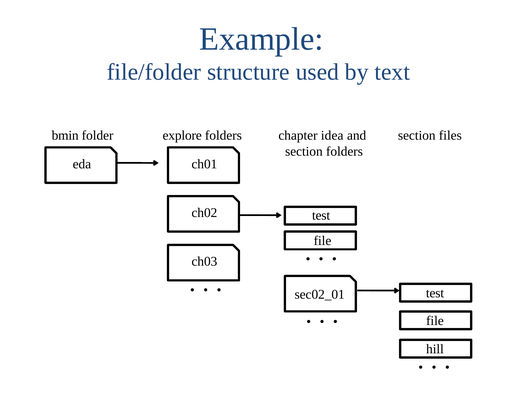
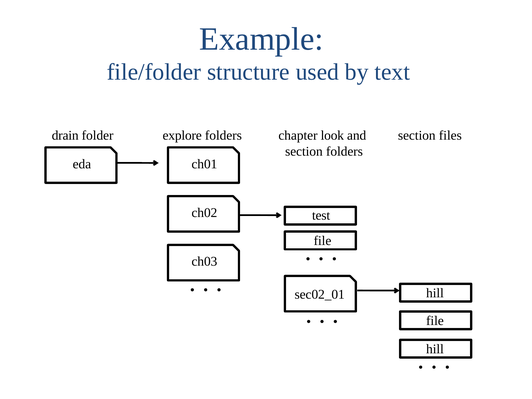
bmin: bmin -> drain
idea: idea -> look
test at (435, 293): test -> hill
